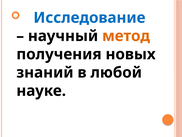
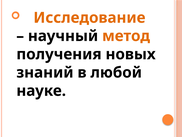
Исследование colour: blue -> orange
